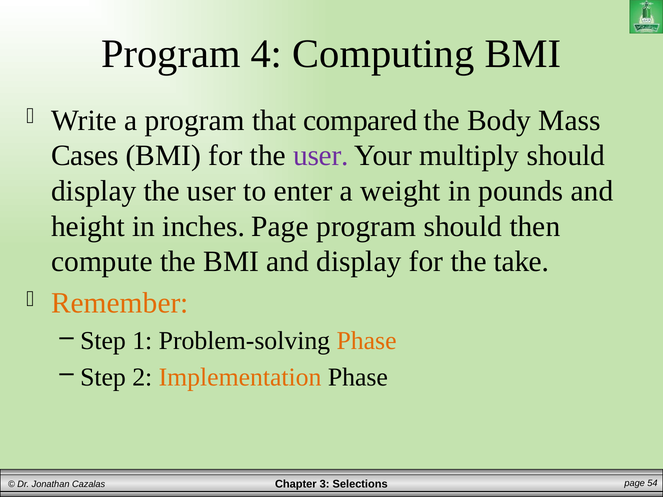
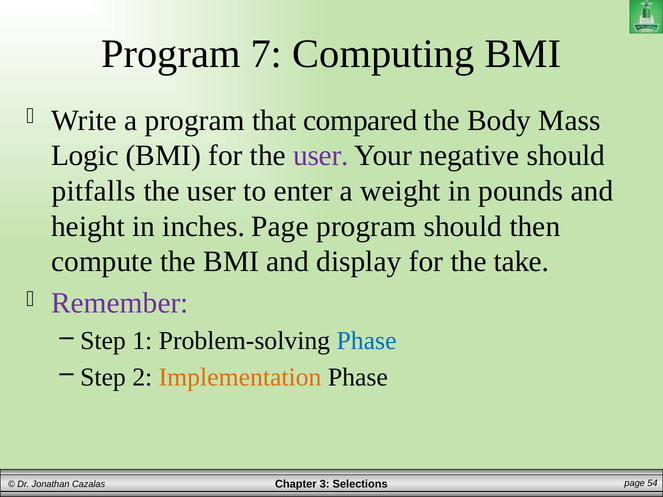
4: 4 -> 7
Cases: Cases -> Logic
multiply: multiply -> negative
display at (94, 191): display -> pitfalls
Remember colour: orange -> purple
Phase at (367, 341) colour: orange -> blue
